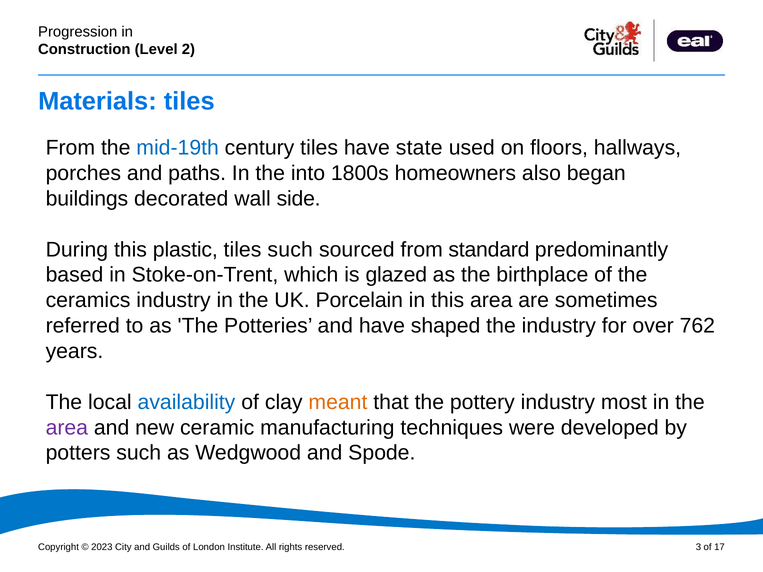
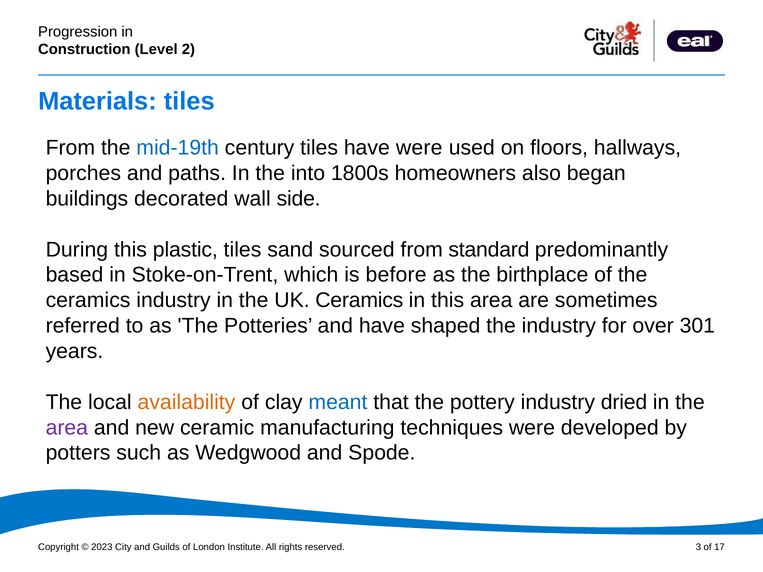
have state: state -> were
tiles such: such -> sand
glazed: glazed -> before
UK Porcelain: Porcelain -> Ceramics
762: 762 -> 301
availability colour: blue -> orange
meant colour: orange -> blue
most: most -> dried
